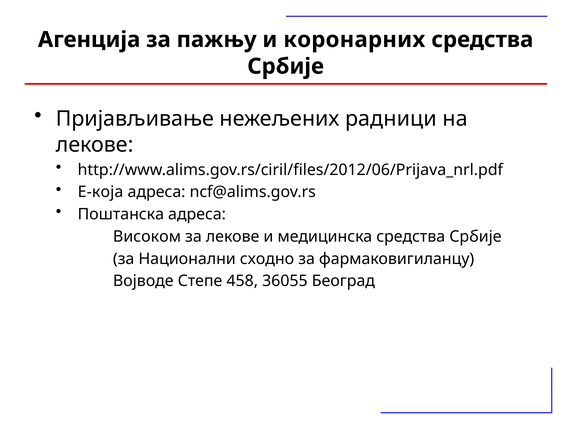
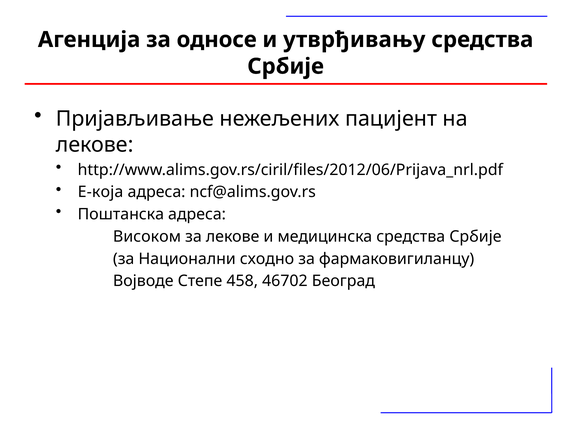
пажњу: пажњу -> односе
коронарних: коронарних -> утврђивању
радници: радници -> пацијент
36055: 36055 -> 46702
